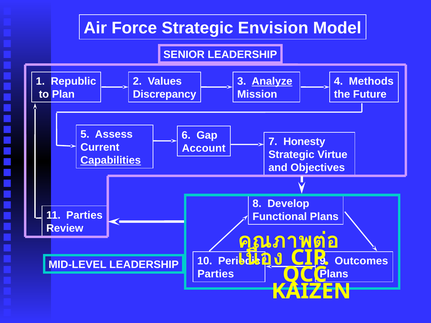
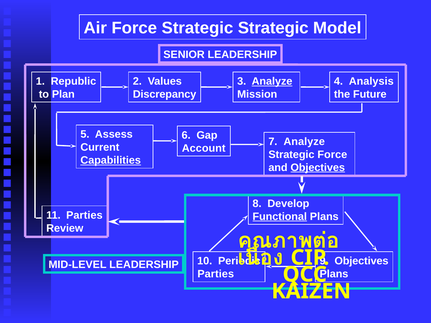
Strategic Envision: Envision -> Strategic
Methods: Methods -> Analysis
7 Honesty: Honesty -> Analyze
Strategic Virtue: Virtue -> Force
Objectives at (318, 168) underline: none -> present
Functional underline: none -> present
Outcomes at (361, 261): Outcomes -> Objectives
